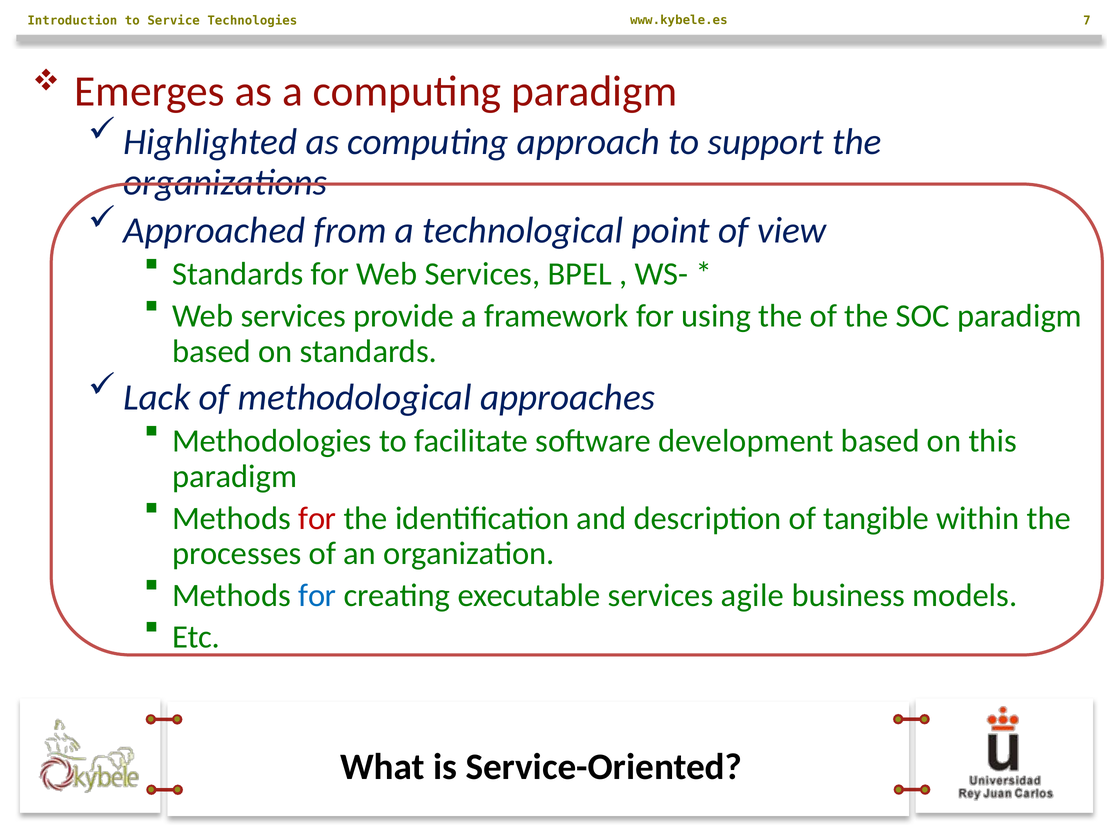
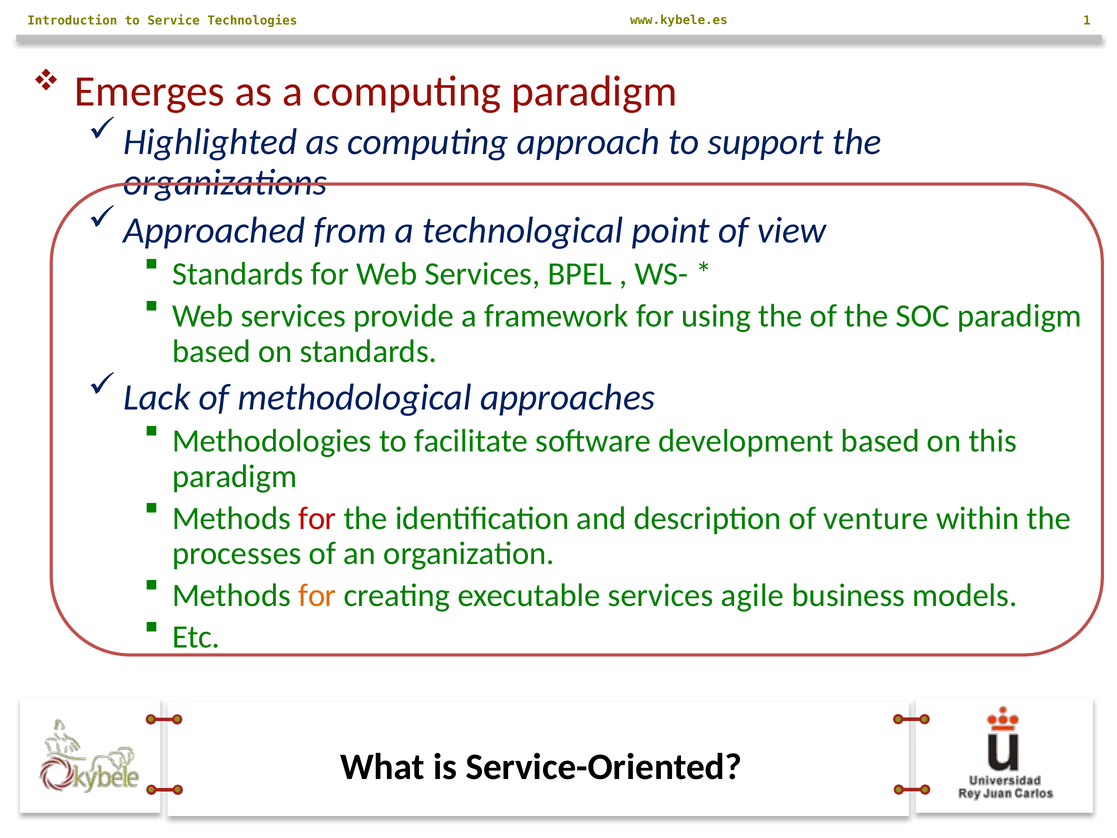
7: 7 -> 1
tangible: tangible -> venture
for at (317, 595) colour: blue -> orange
